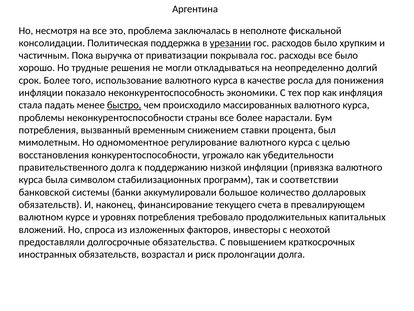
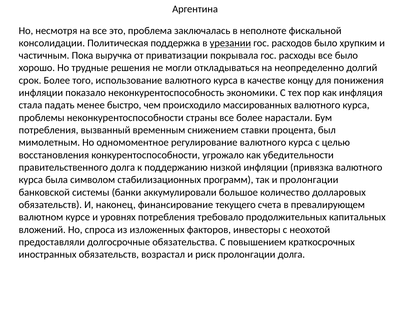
росла: росла -> концу
быстро underline: present -> none
и соответствии: соответствии -> пролонгации
